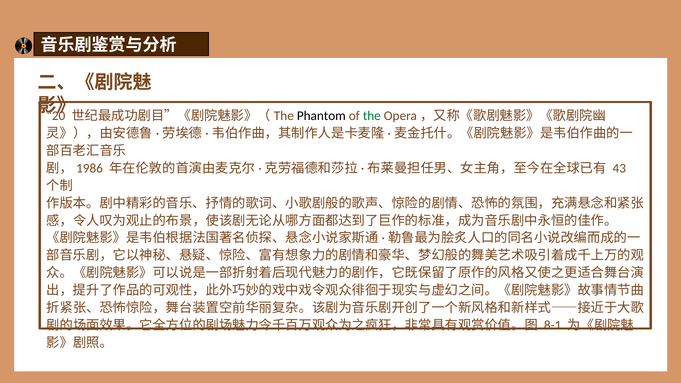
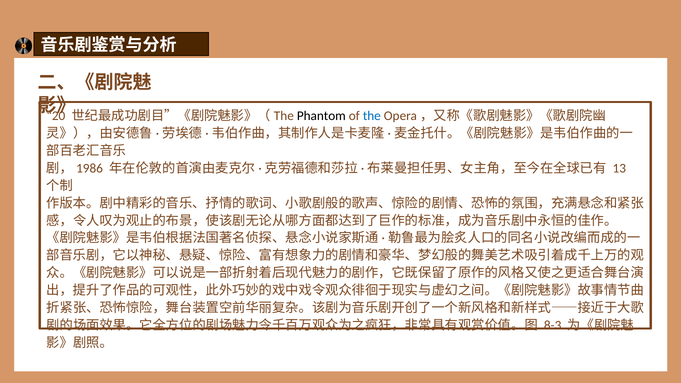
the colour: green -> blue
43: 43 -> 13
8-1: 8-1 -> 8-3
